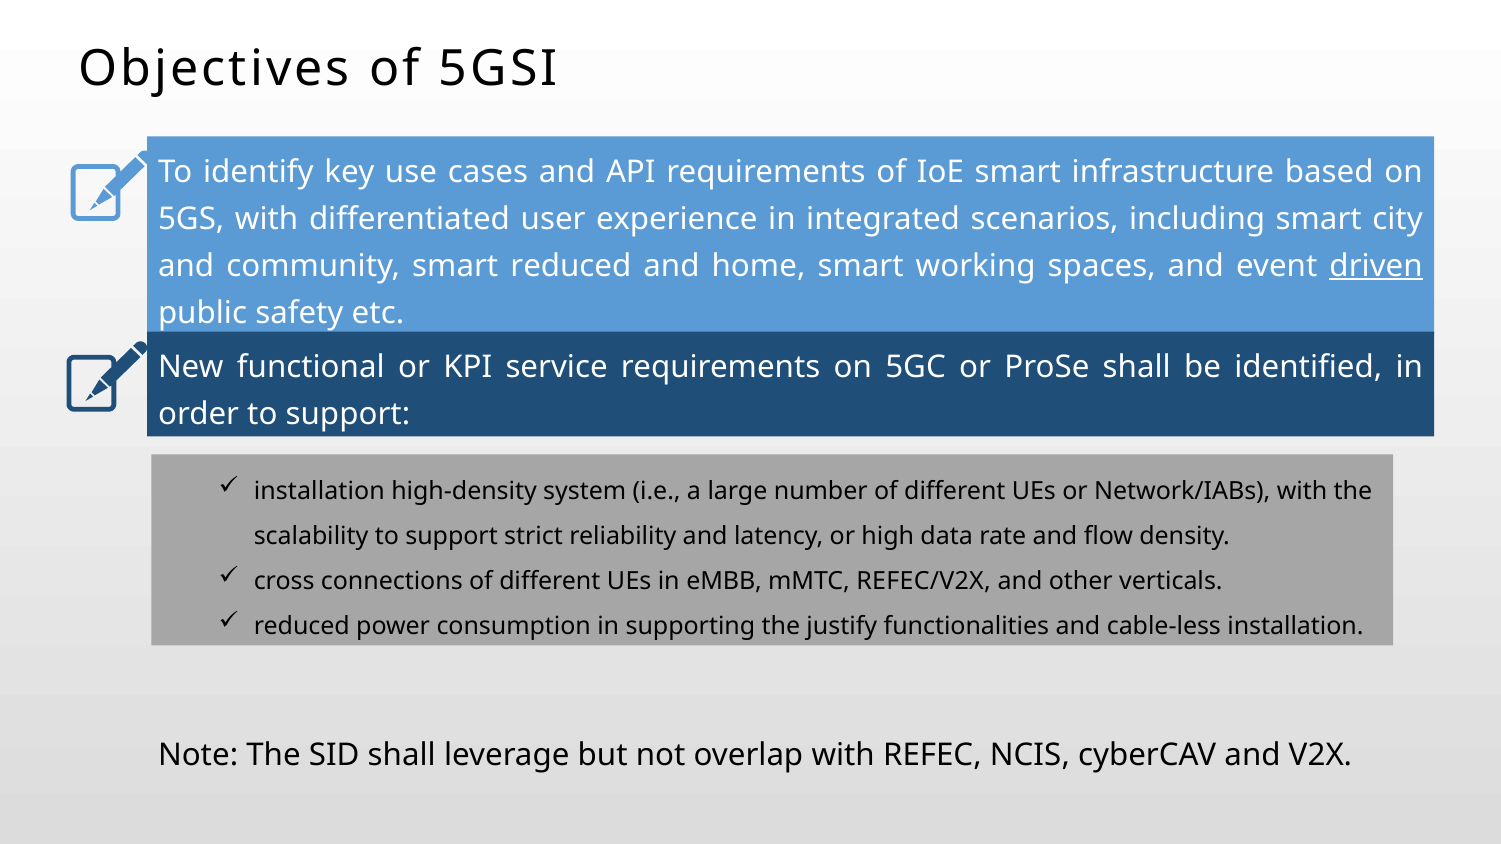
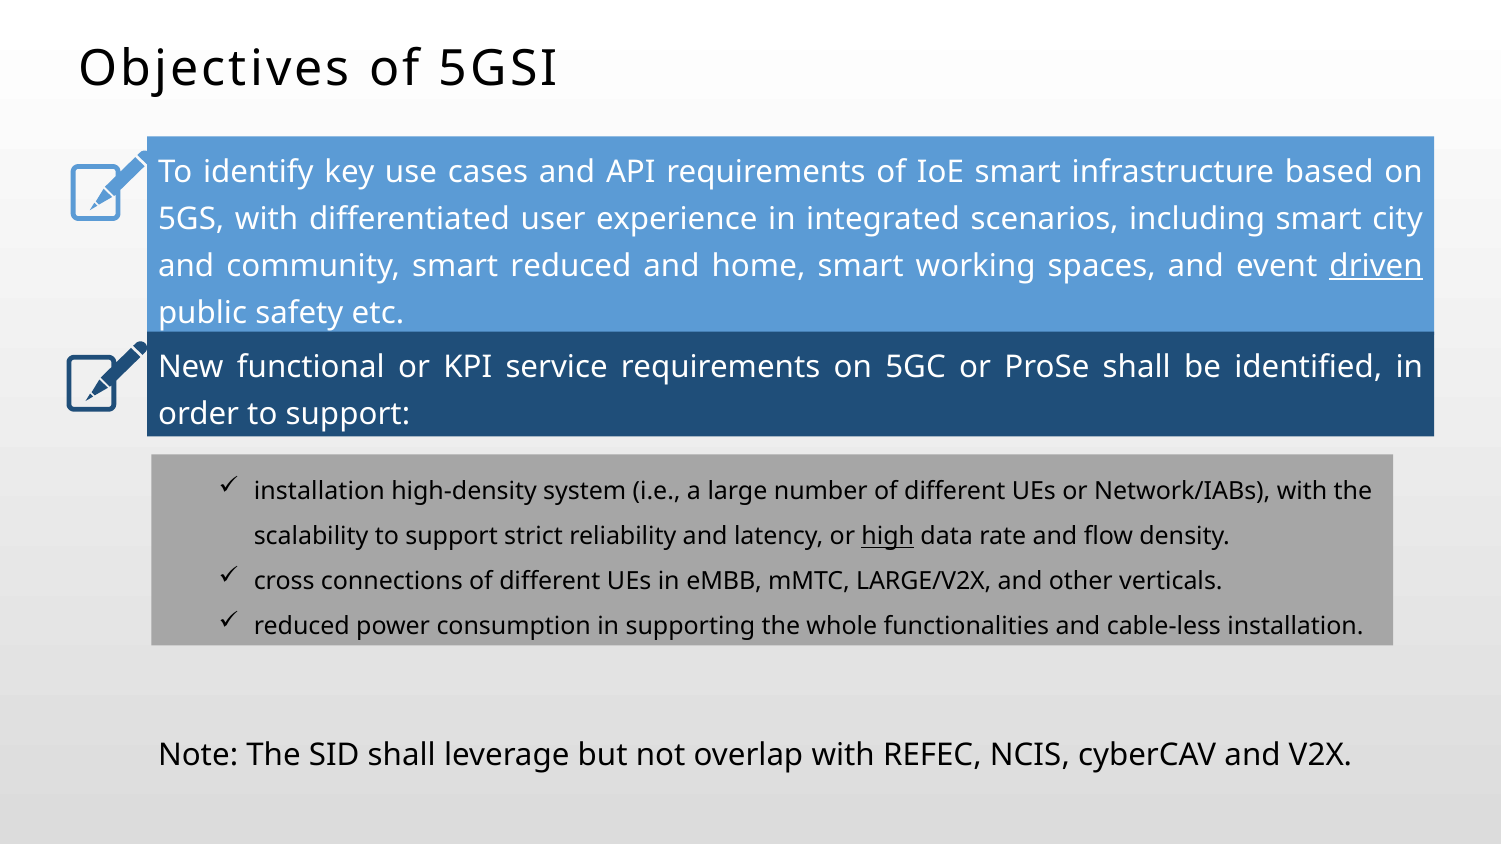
high underline: none -> present
REFEC/V2X: REFEC/V2X -> LARGE/V2X
justify: justify -> whole
